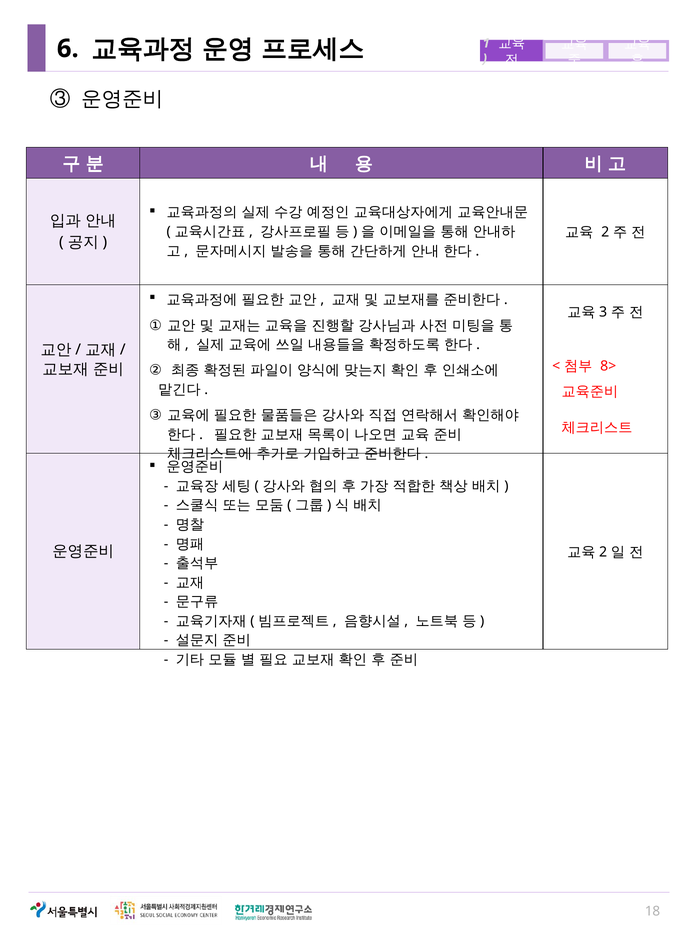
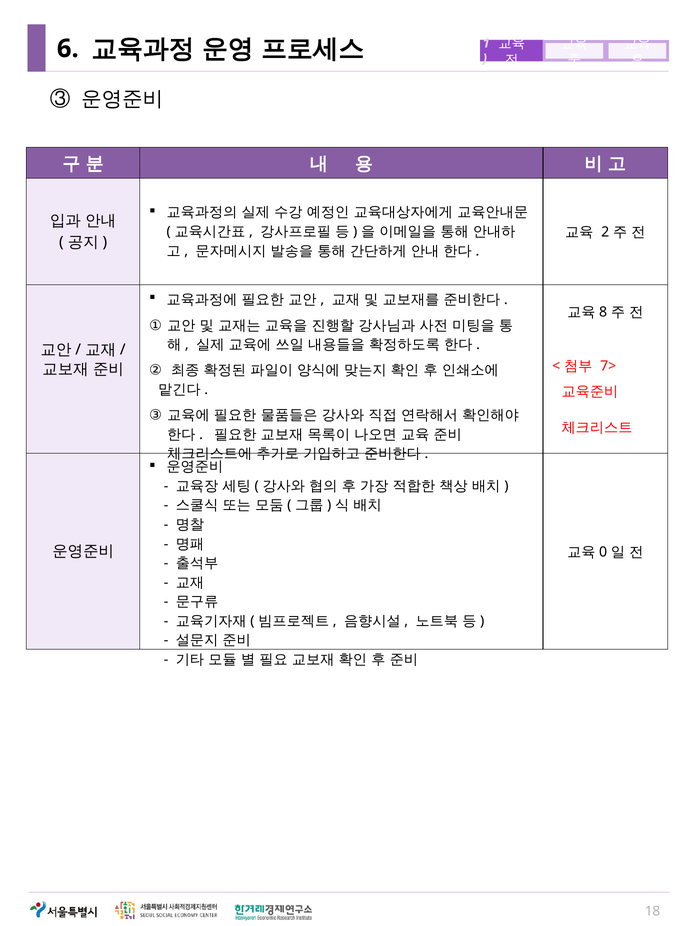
3: 3 -> 8
8>: 8> -> 7>
2 at (603, 552): 2 -> 0
